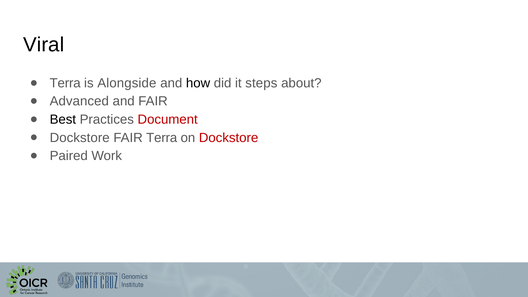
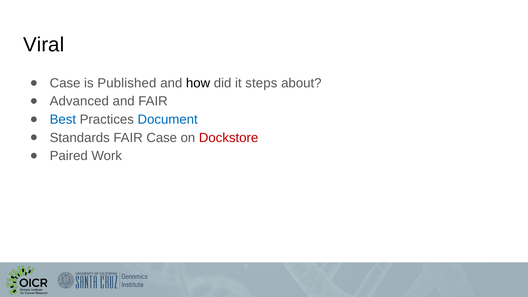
Terra at (65, 83): Terra -> Case
Alongside: Alongside -> Published
Best colour: black -> blue
Document colour: red -> blue
Dockstore at (80, 138): Dockstore -> Standards
FAIR Terra: Terra -> Case
